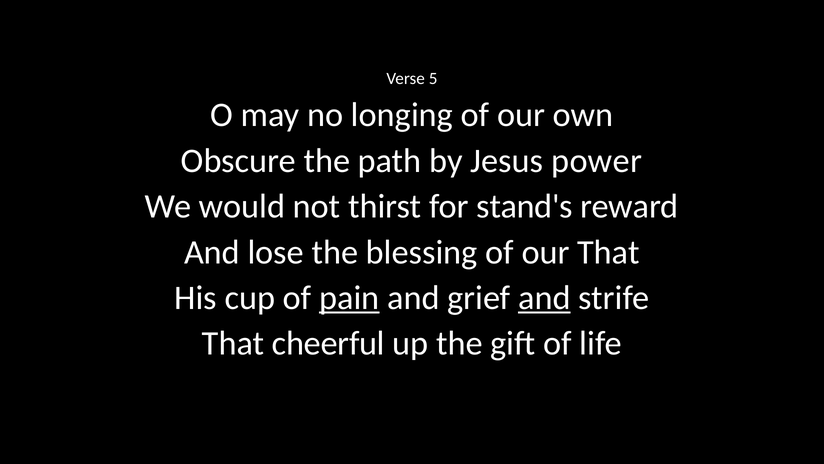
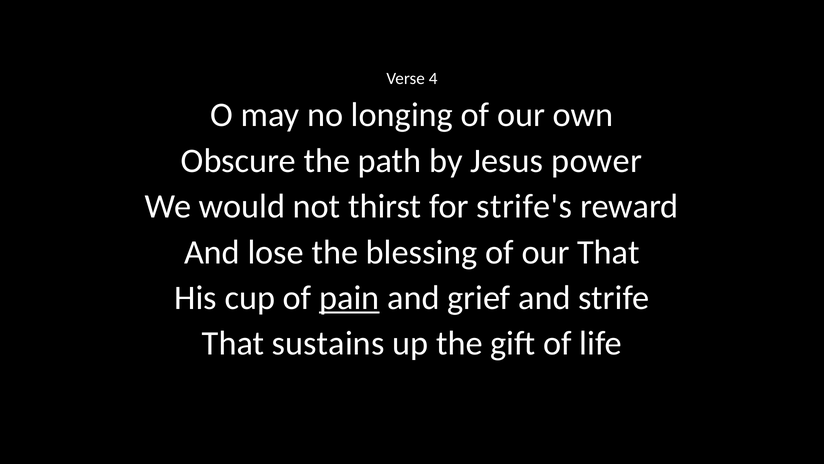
5: 5 -> 4
stand's: stand's -> strife's
and at (544, 298) underline: present -> none
cheerful: cheerful -> sustains
